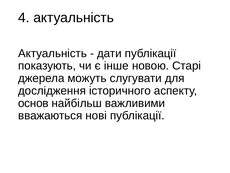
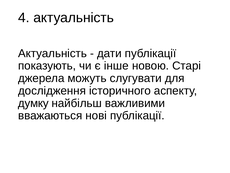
основ: основ -> думку
